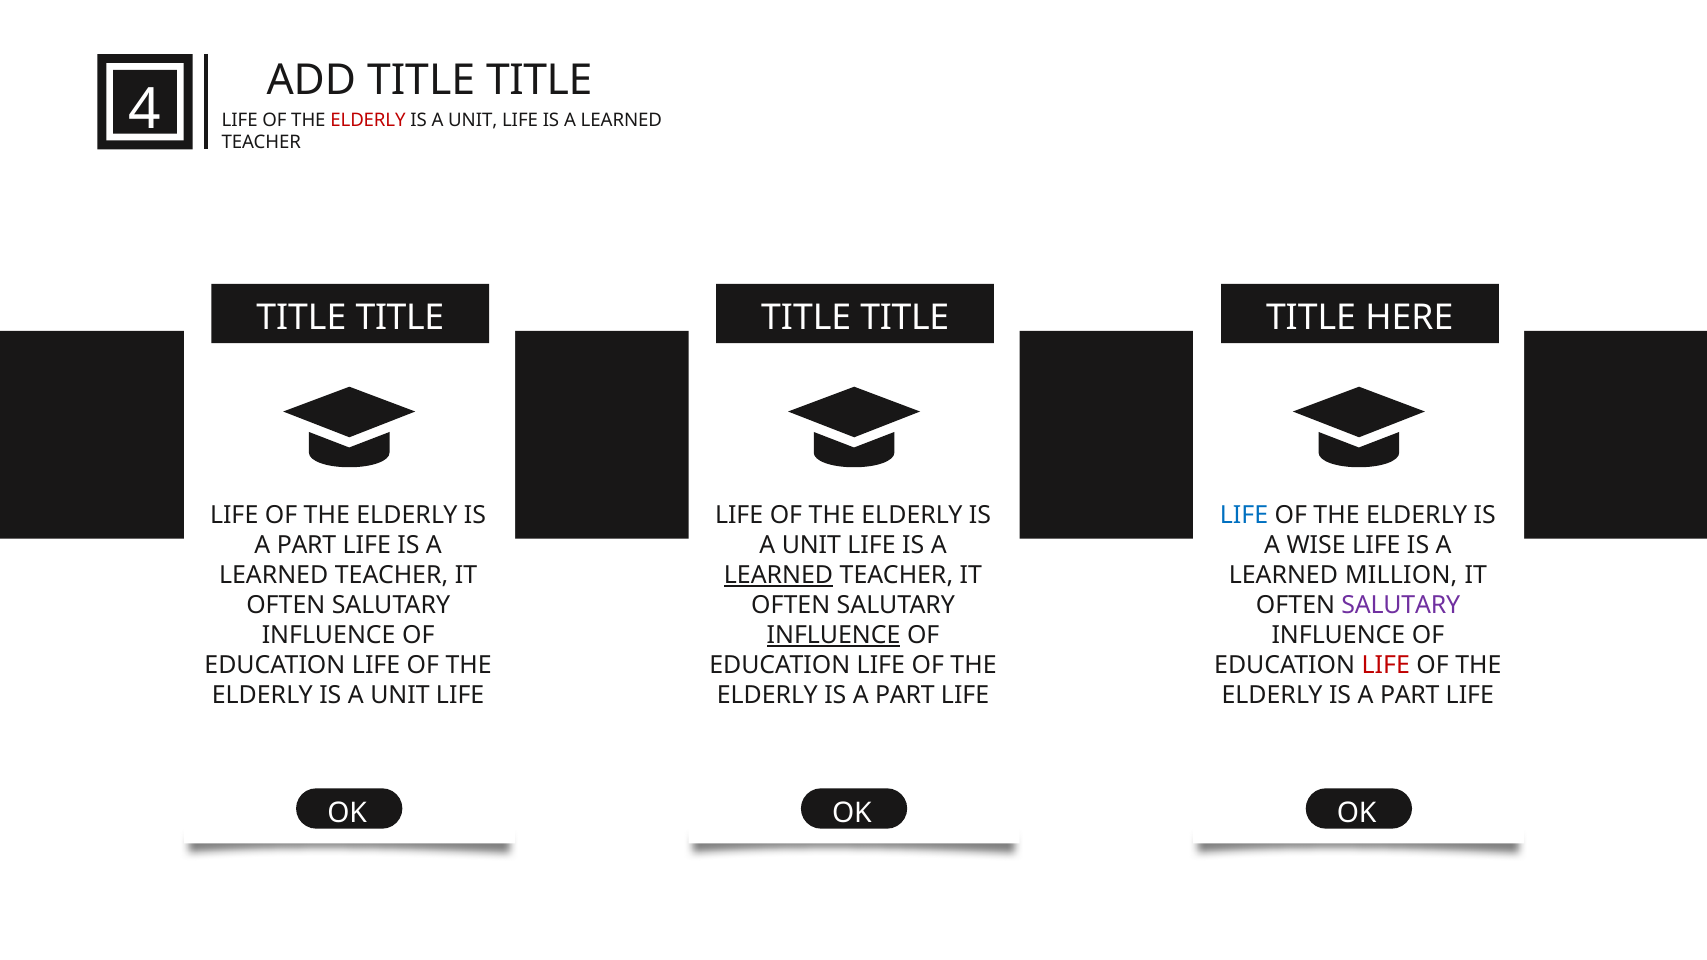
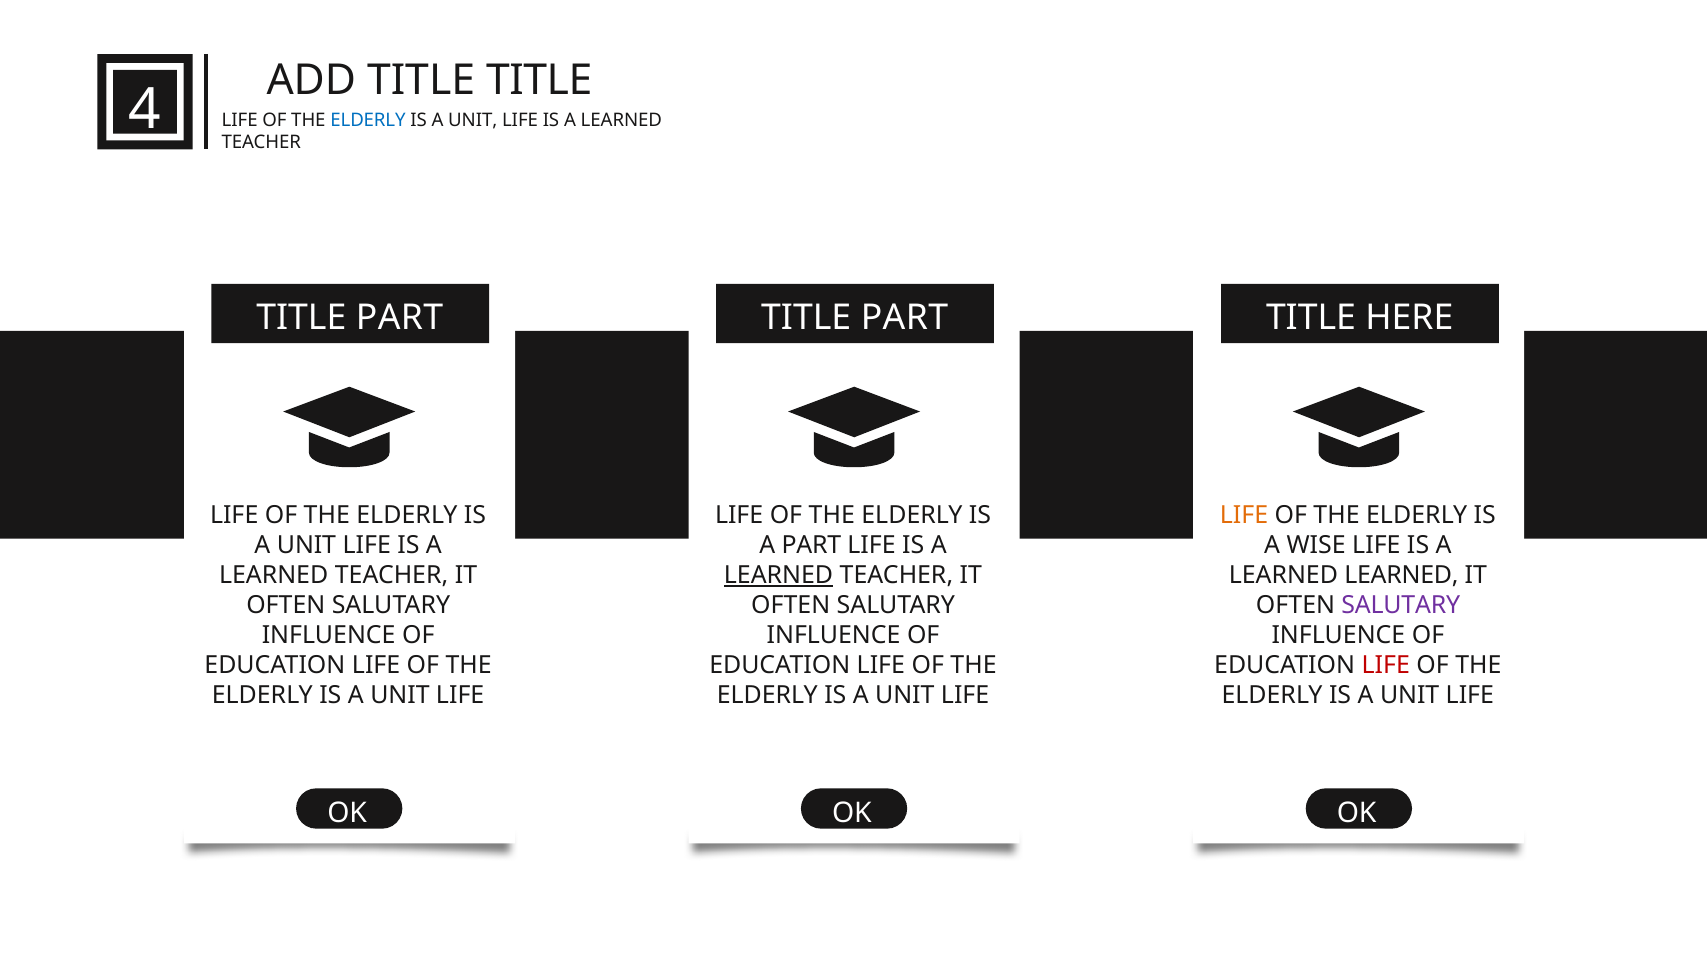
ELDERLY at (368, 120) colour: red -> blue
TITLE at (400, 317): TITLE -> PART
TITLE at (905, 317): TITLE -> PART
LIFE at (1244, 516) colour: blue -> orange
PART at (307, 546): PART -> UNIT
UNIT at (811, 546): UNIT -> PART
LEARNED MILLION: MILLION -> LEARNED
INFLUENCE at (834, 635) underline: present -> none
PART at (905, 695): PART -> UNIT
PART at (1410, 695): PART -> UNIT
